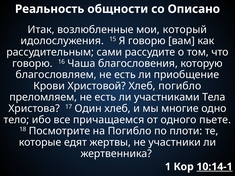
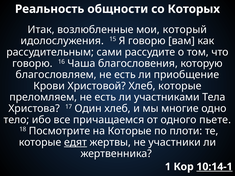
Описано: Описано -> Которых
Хлеб погибло: погибло -> которые
на Погибло: Погибло -> Которые
едят underline: none -> present
